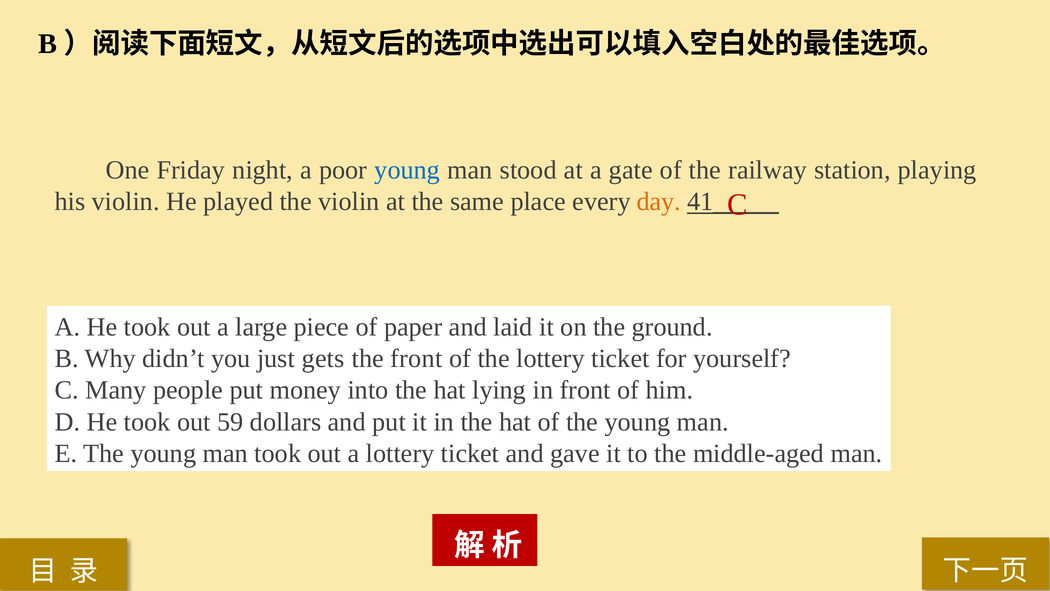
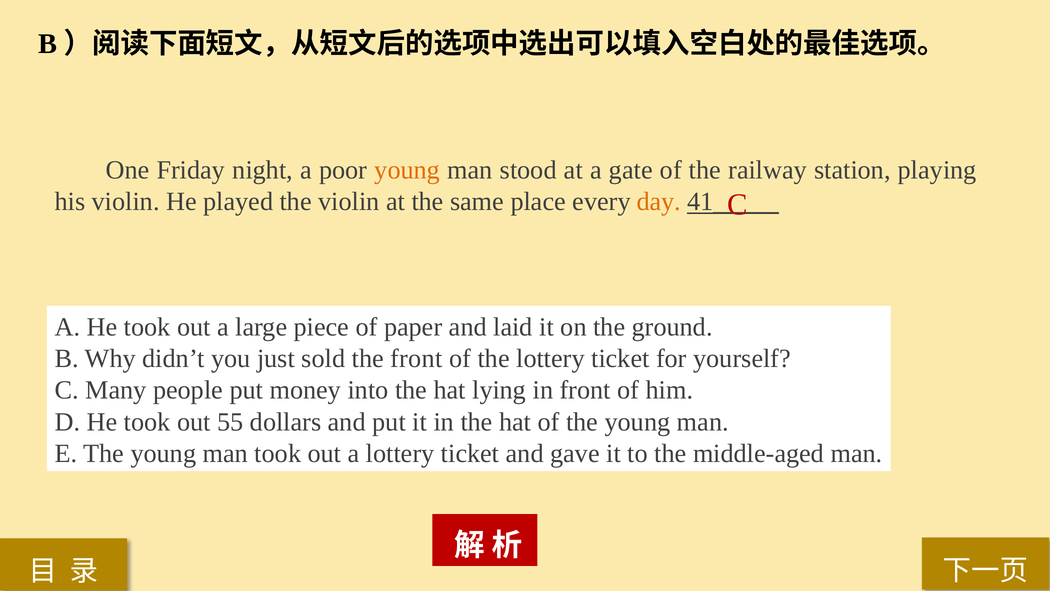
young at (407, 170) colour: blue -> orange
gets: gets -> sold
59: 59 -> 55
